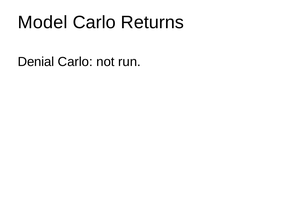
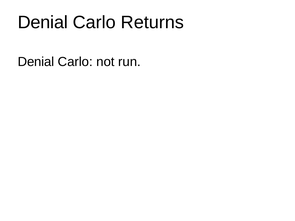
Model at (43, 22): Model -> Denial
